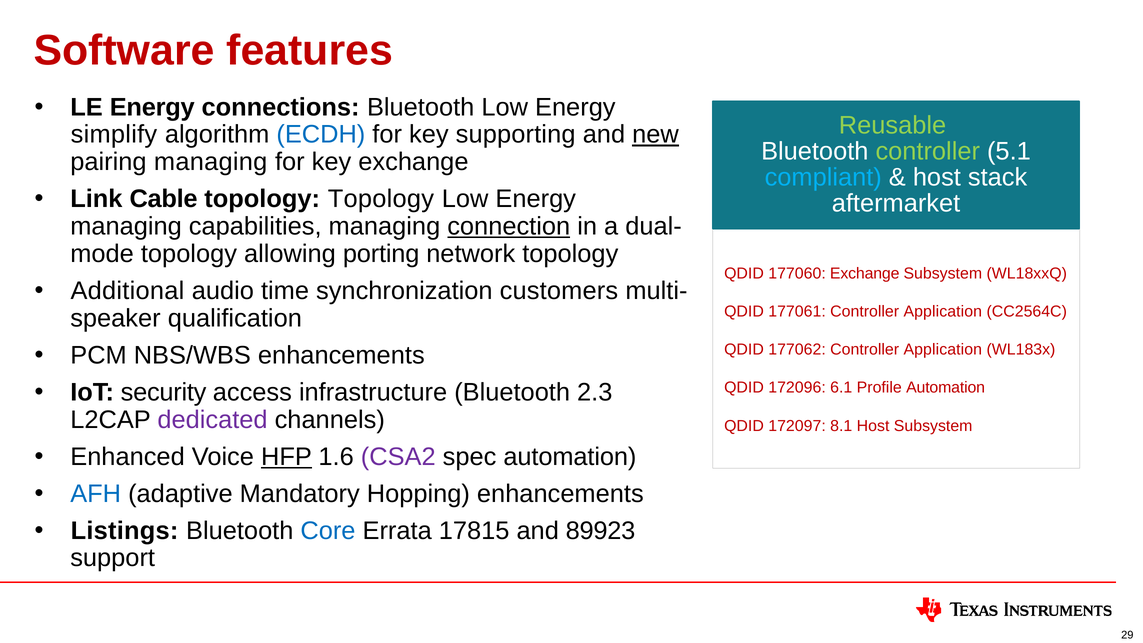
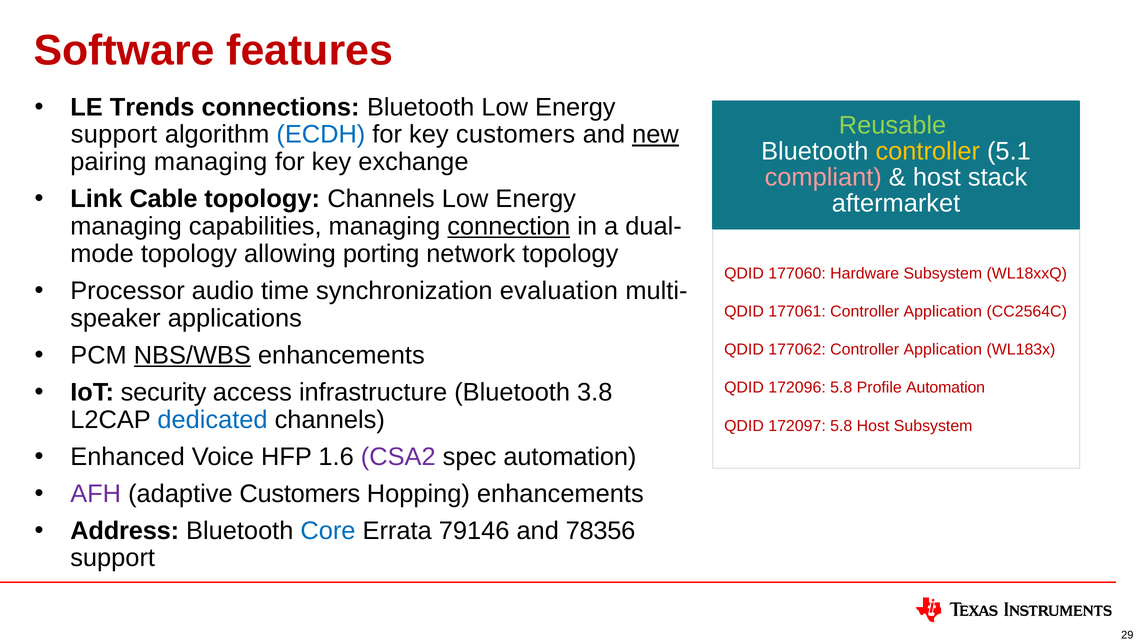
LE Energy: Energy -> Trends
simplify at (114, 135): simplify -> support
key supporting: supporting -> customers
controller at (928, 151) colour: light green -> yellow
compliant colour: light blue -> pink
topology Topology: Topology -> Channels
177060 Exchange: Exchange -> Hardware
Additional: Additional -> Processor
customers: customers -> evaluation
qualification: qualification -> applications
NBS/WBS underline: none -> present
2.3: 2.3 -> 3.8
172096 6.1: 6.1 -> 5.8
dedicated colour: purple -> blue
172097 8.1: 8.1 -> 5.8
HFP underline: present -> none
AFH colour: blue -> purple
adaptive Mandatory: Mandatory -> Customers
Listings: Listings -> Address
17815: 17815 -> 79146
89923: 89923 -> 78356
